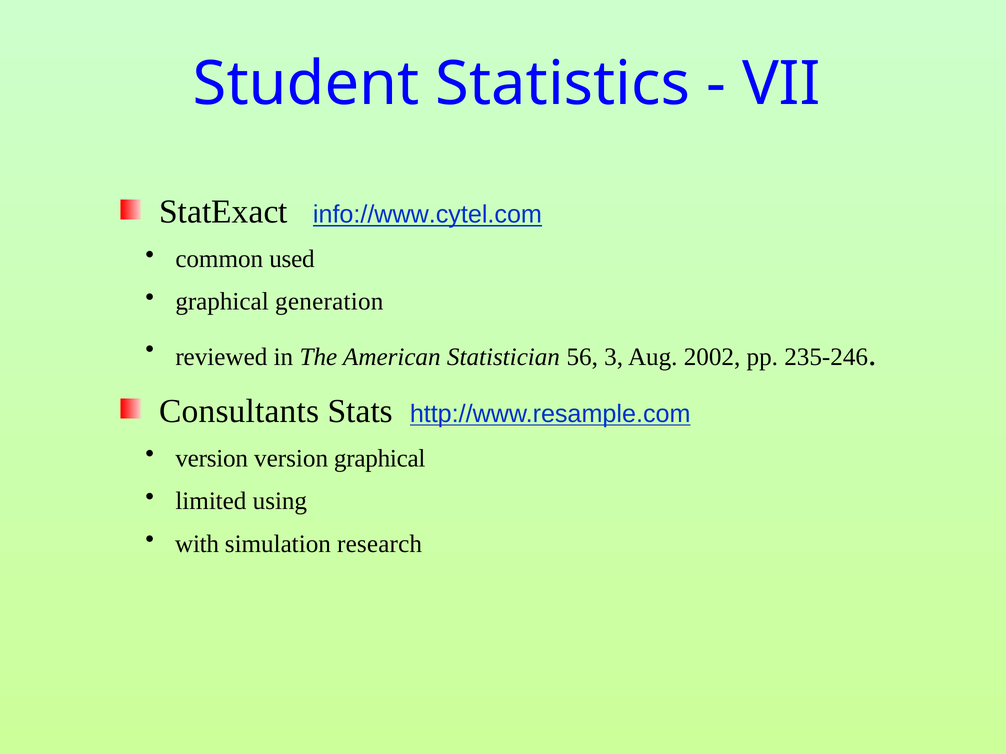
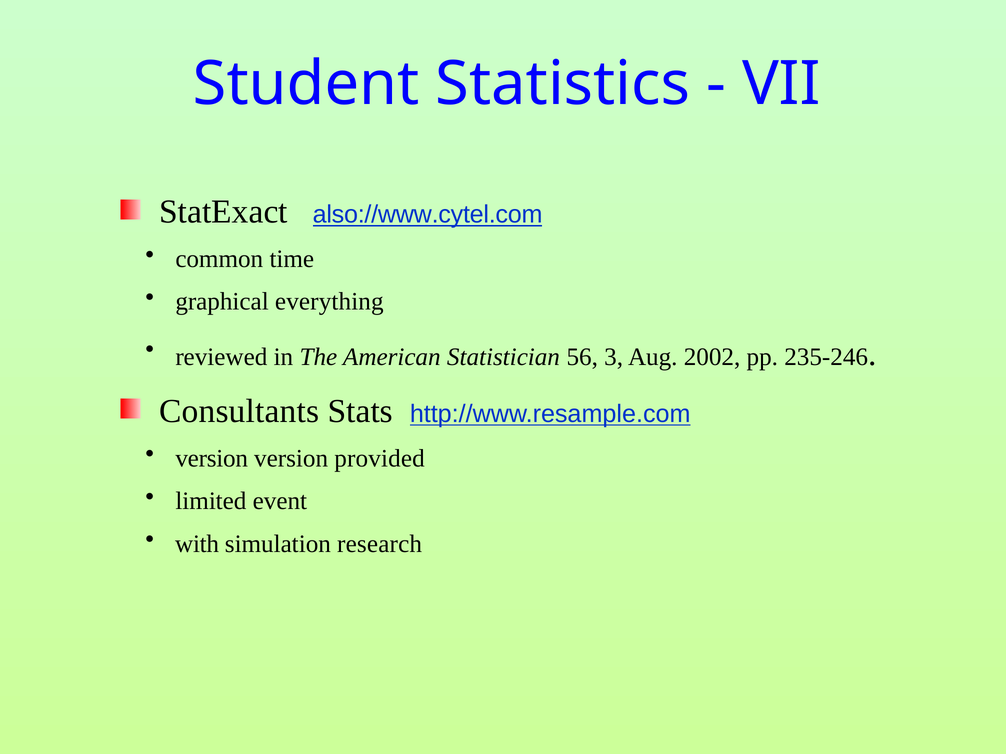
info://www.cytel.com: info://www.cytel.com -> also://www.cytel.com
used: used -> time
generation: generation -> everything
version graphical: graphical -> provided
using: using -> event
